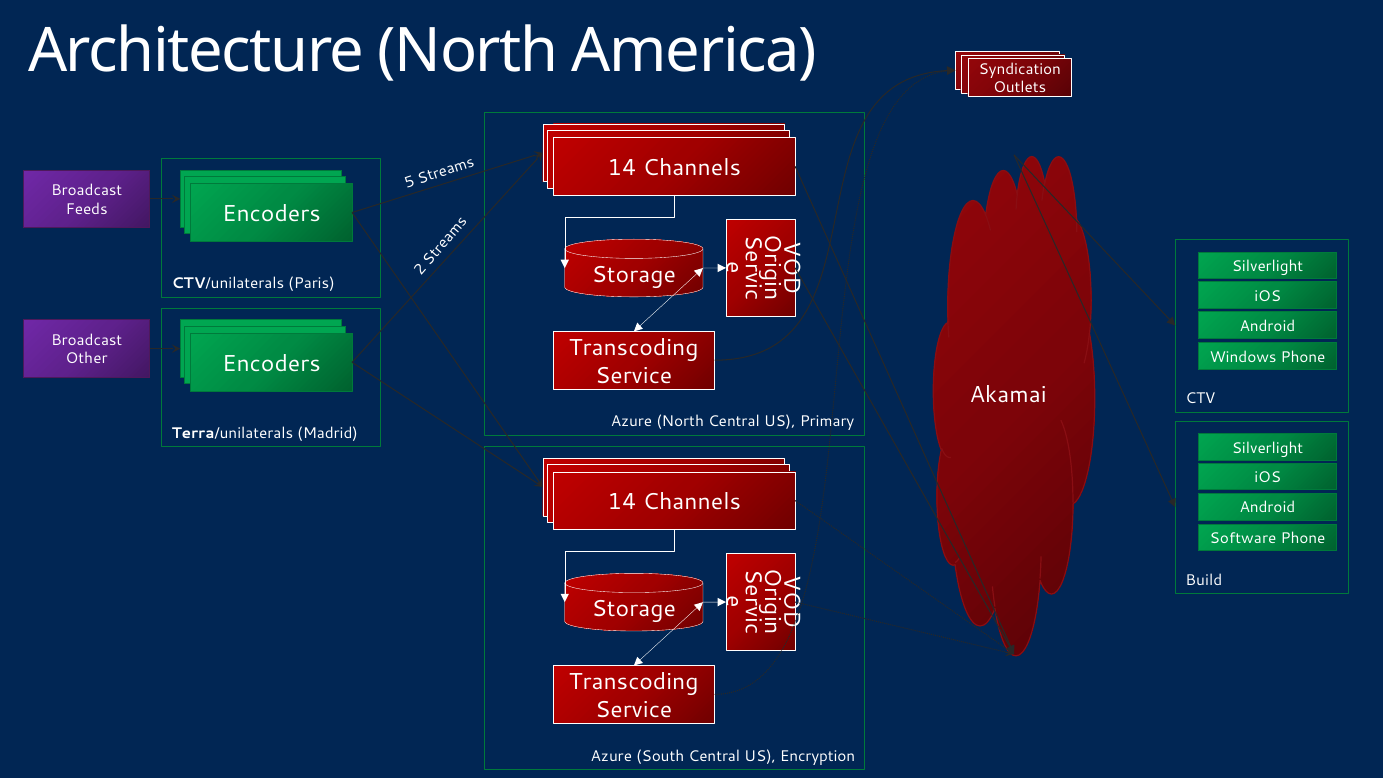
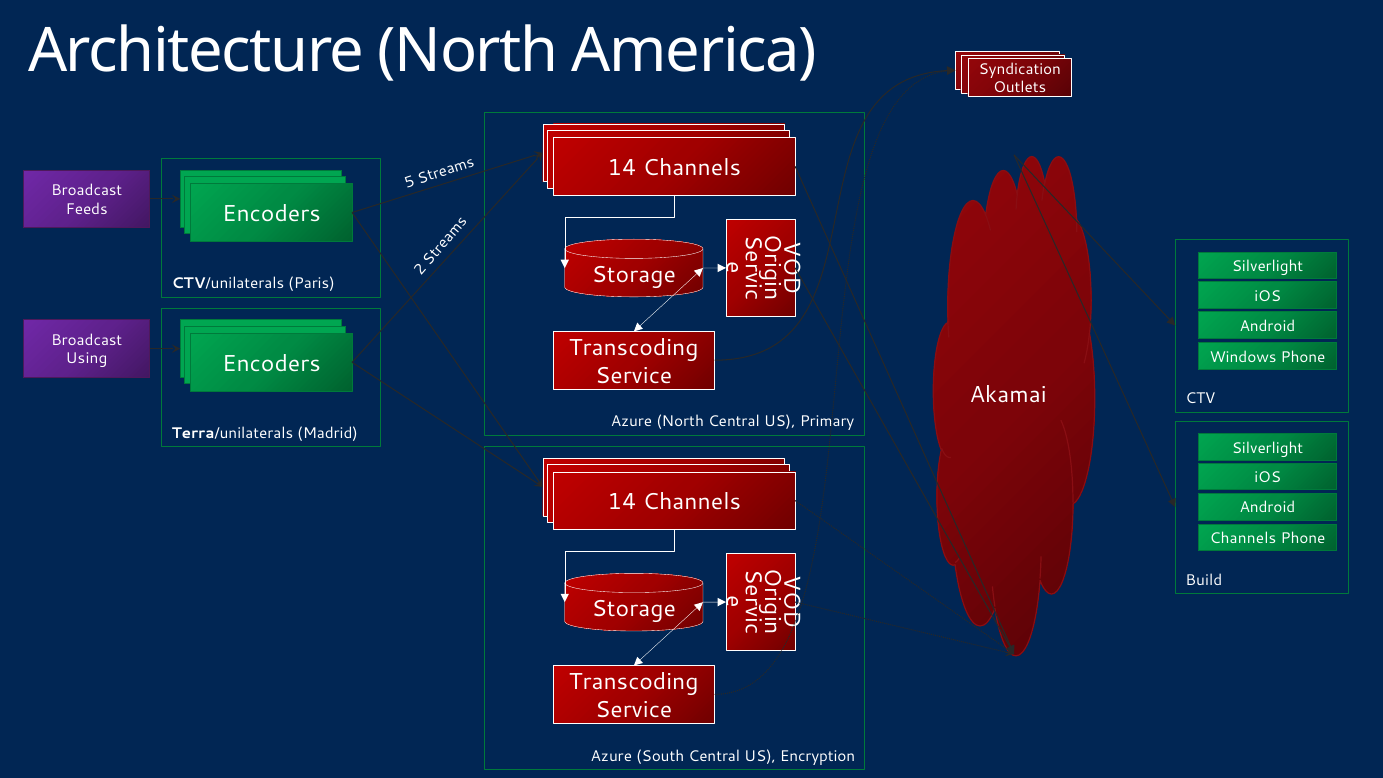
Other: Other -> Using
Software at (1243, 539): Software -> Channels
